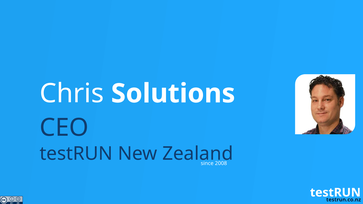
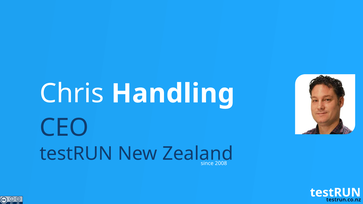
Solutions: Solutions -> Handling
